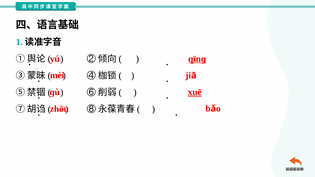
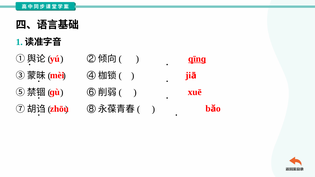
xuē underline: present -> none
